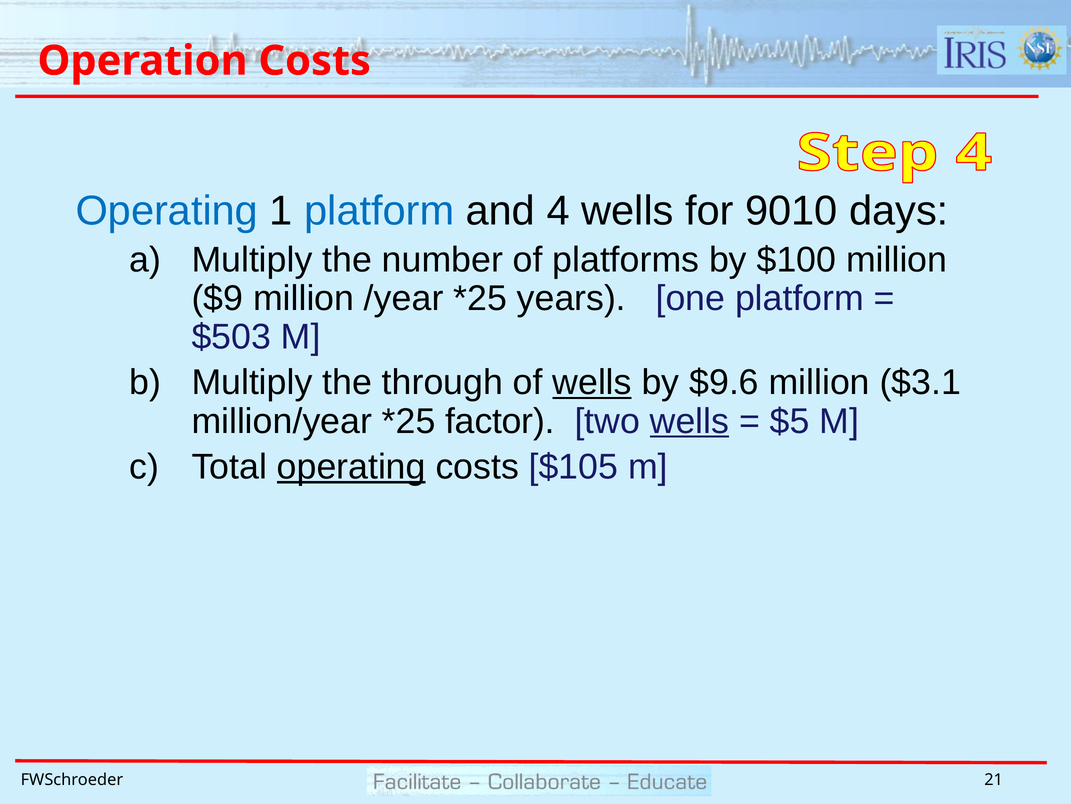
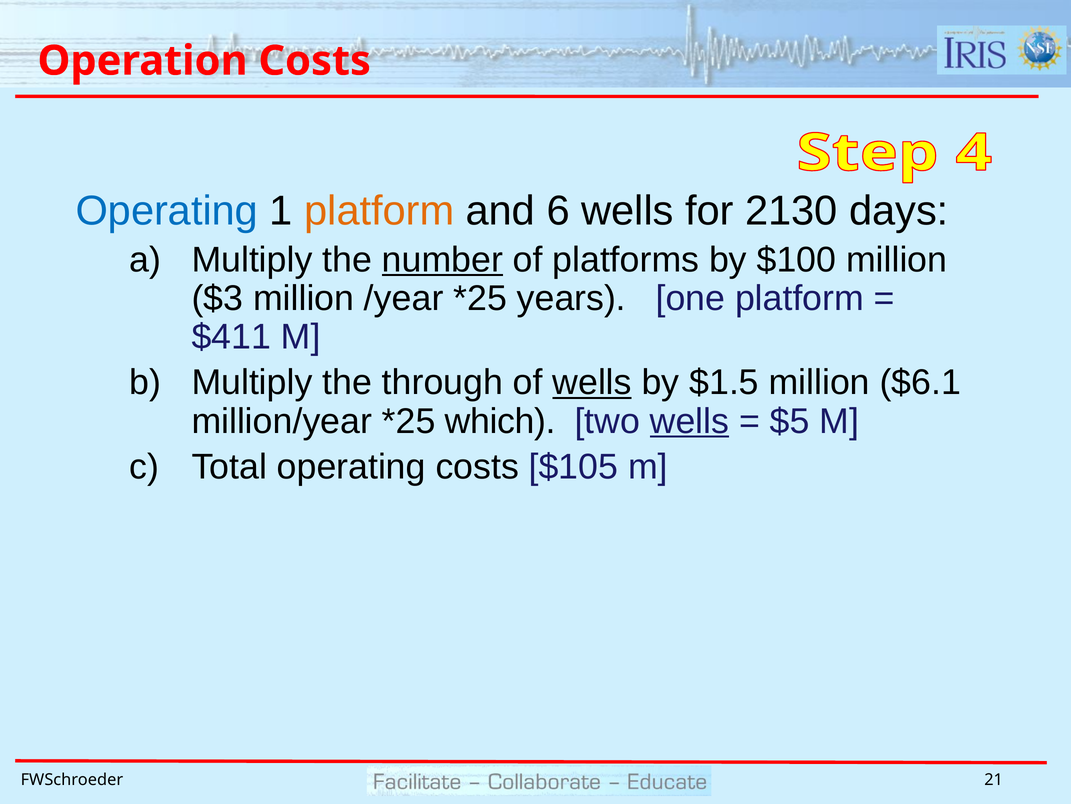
platform at (379, 211) colour: blue -> orange
4: 4 -> 6
9010: 9010 -> 2130
number underline: none -> present
$9: $9 -> $3
$503: $503 -> $411
$9.6: $9.6 -> $1.5
$3.1: $3.1 -> $6.1
factor: factor -> which
operating at (351, 466) underline: present -> none
